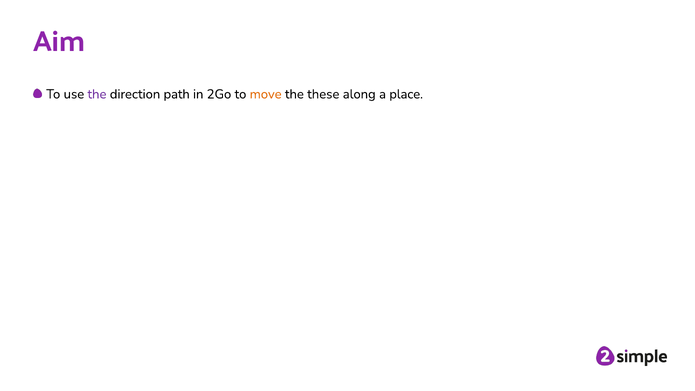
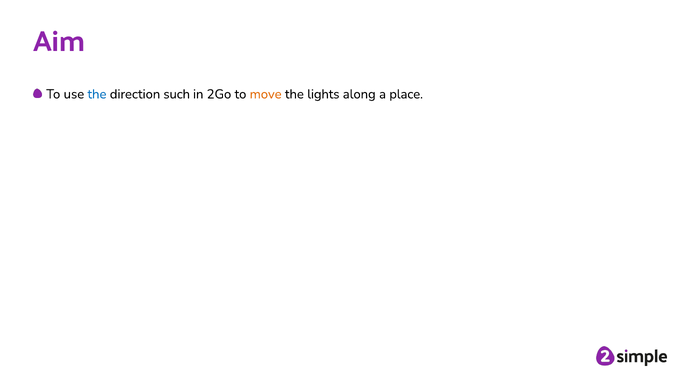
the at (97, 94) colour: purple -> blue
path: path -> such
these: these -> lights
